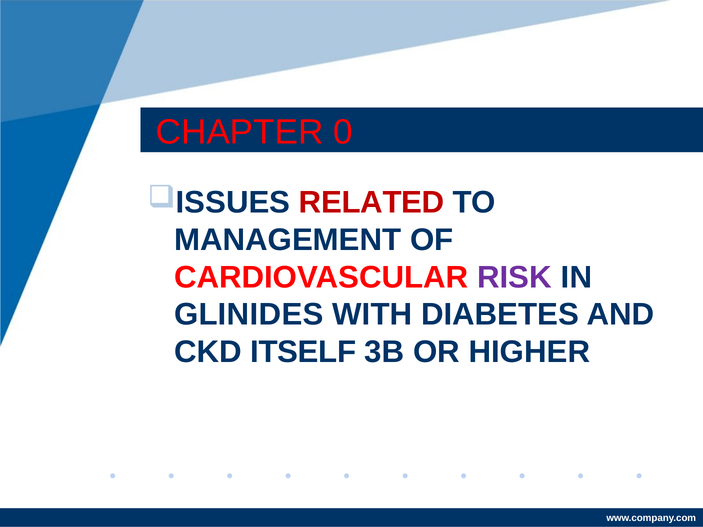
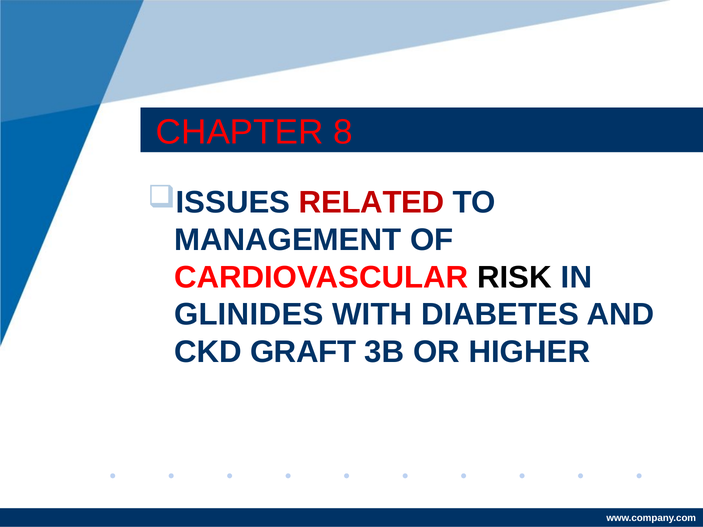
0: 0 -> 8
RISK colour: purple -> black
ITSELF: ITSELF -> GRAFT
